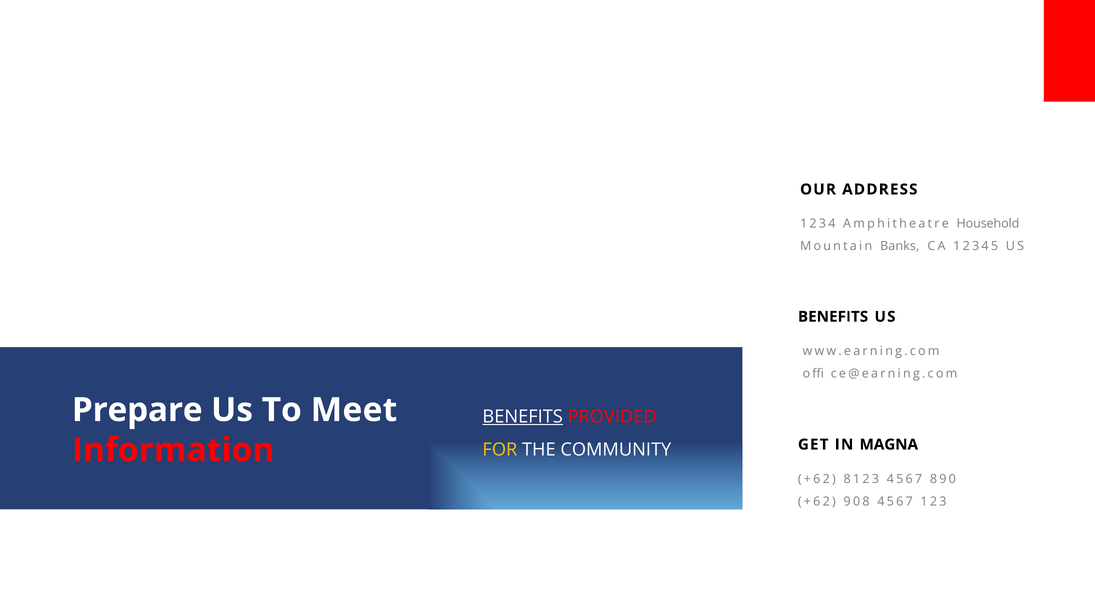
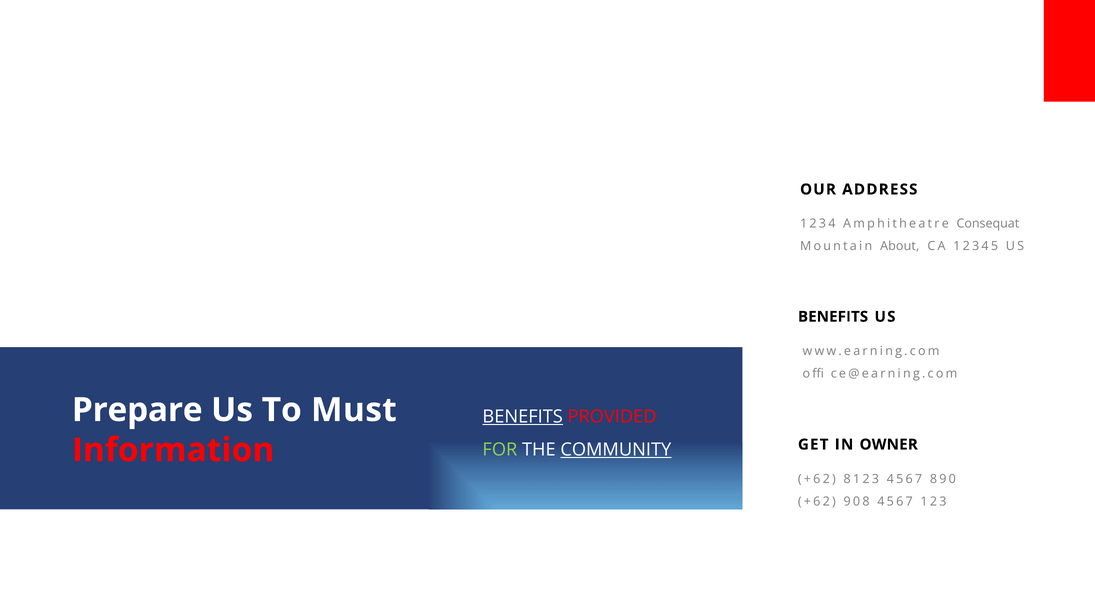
Household: Household -> Consequat
Banks: Banks -> About
Meet: Meet -> Must
MAGNA: MAGNA -> OWNER
FOR colour: yellow -> light green
COMMUNITY underline: none -> present
